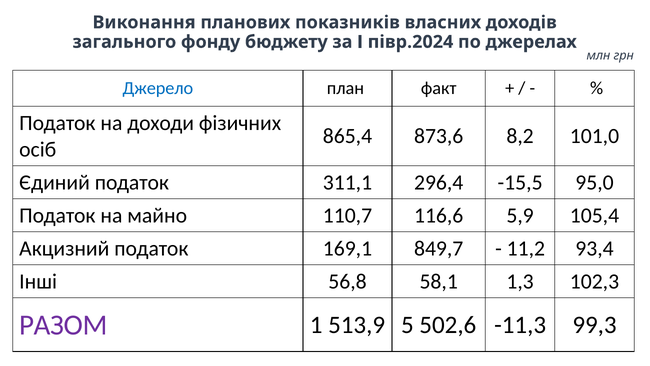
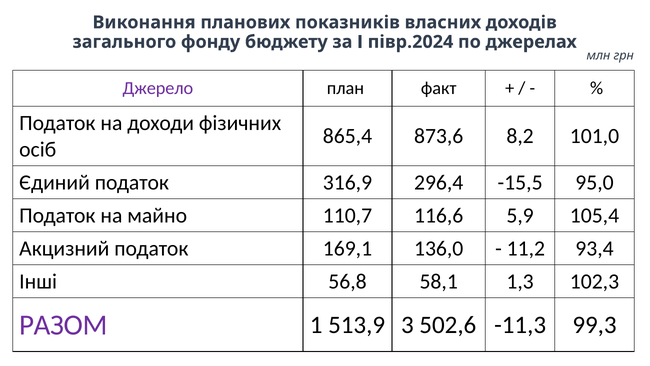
Джерело colour: blue -> purple
311,1: 311,1 -> 316,9
849,7: 849,7 -> 136,0
5: 5 -> 3
